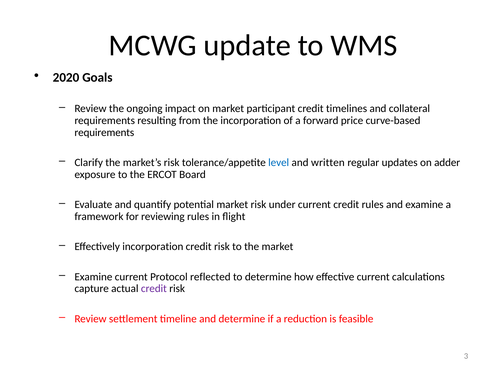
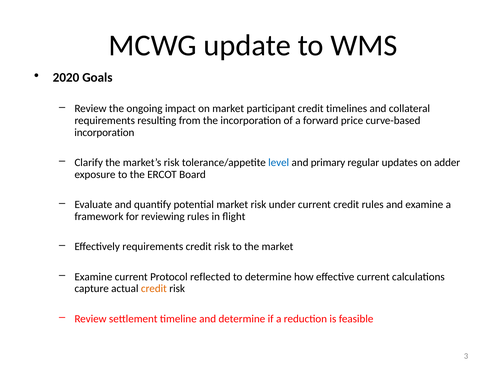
requirements at (104, 133): requirements -> incorporation
written: written -> primary
Effectively incorporation: incorporation -> requirements
credit at (154, 289) colour: purple -> orange
